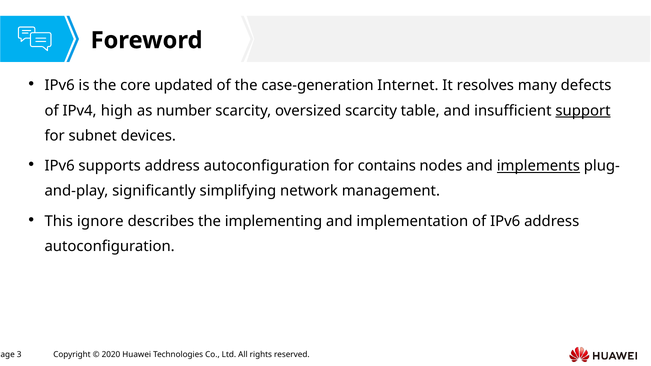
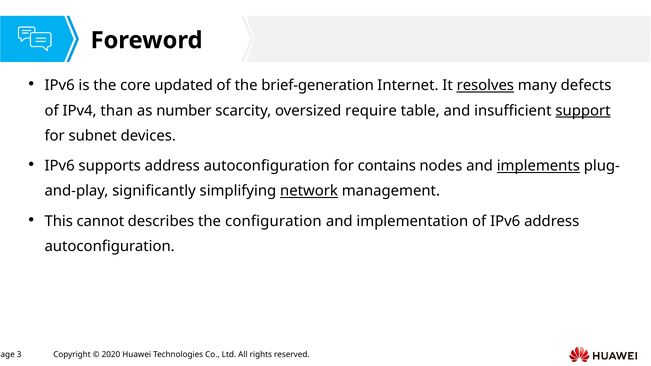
case-generation: case-generation -> brief-generation
resolves underline: none -> present
high: high -> than
oversized scarcity: scarcity -> require
network underline: none -> present
ignore: ignore -> cannot
implementing: implementing -> configuration
